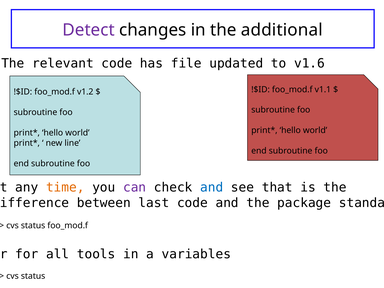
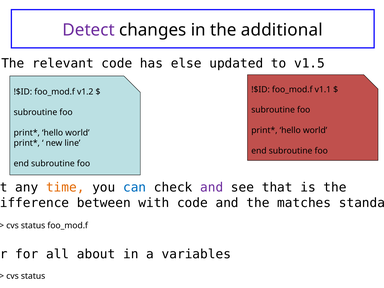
file: file -> else
v1.6: v1.6 -> v1.5
can colour: purple -> blue
and at (212, 188) colour: blue -> purple
last: last -> with
package: package -> matches
tools: tools -> about
